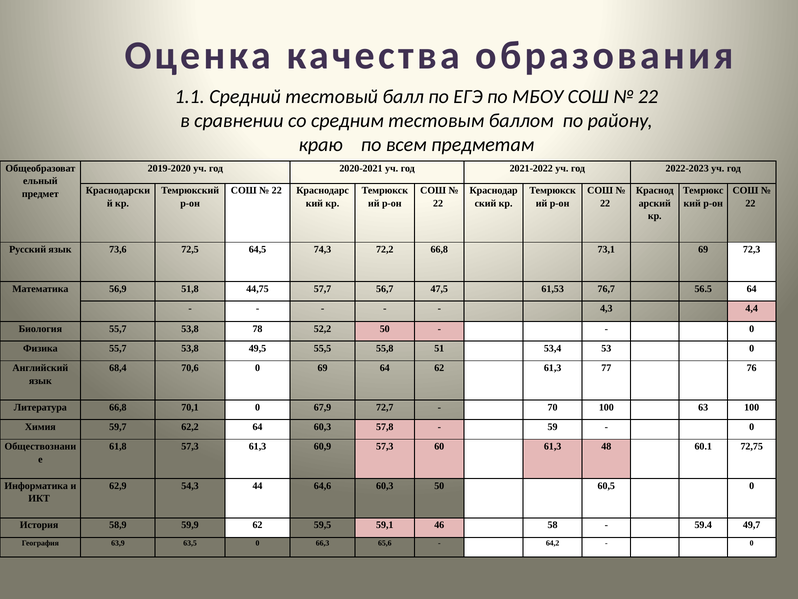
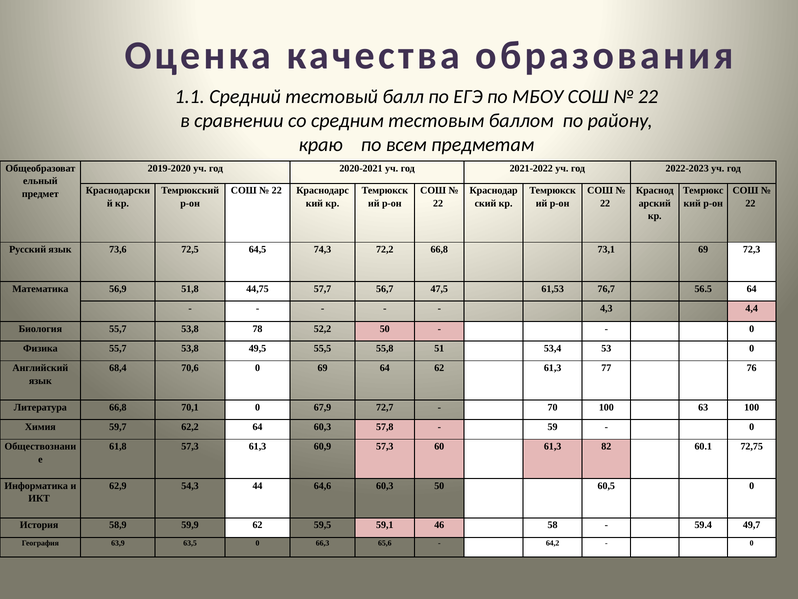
48: 48 -> 82
